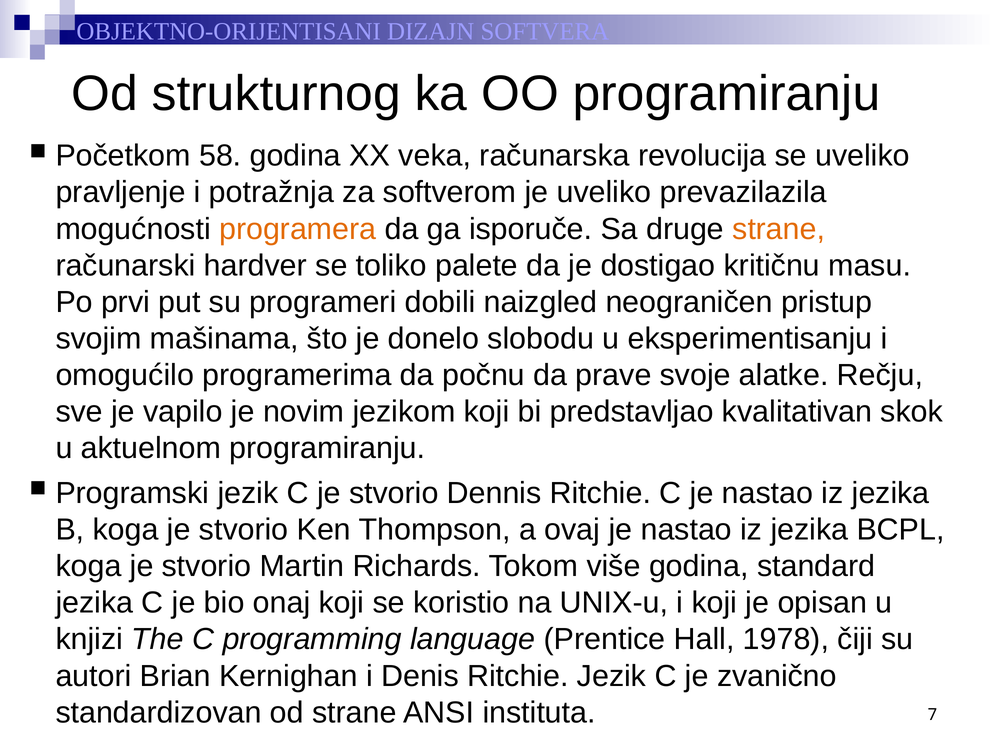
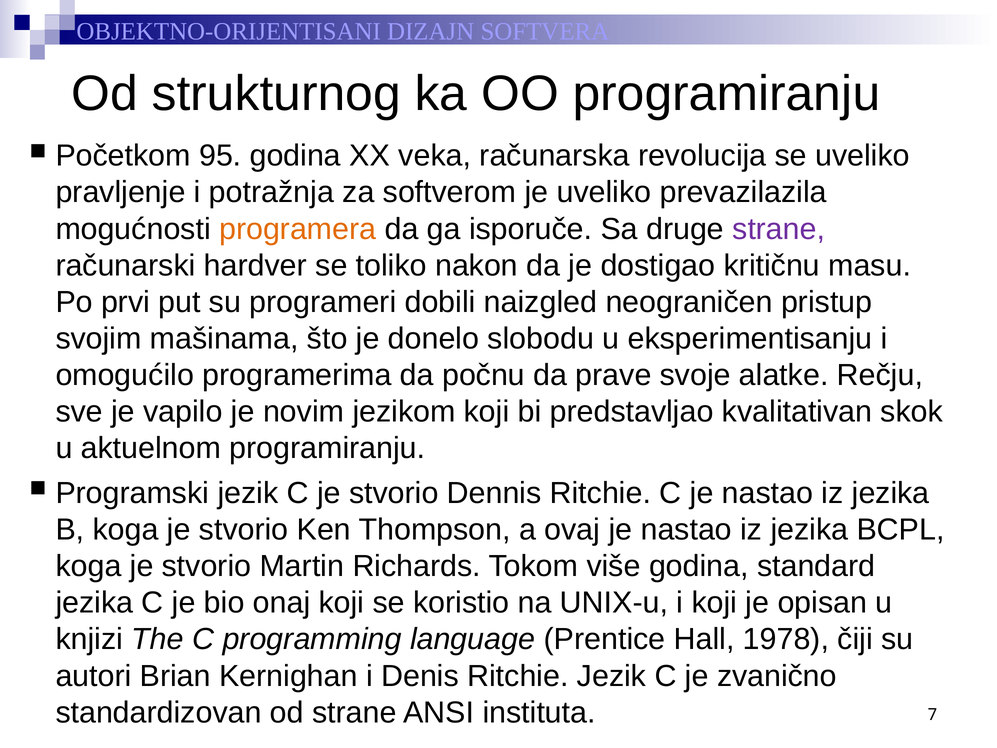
58: 58 -> 95
strane at (779, 229) colour: orange -> purple
palete: palete -> nakon
